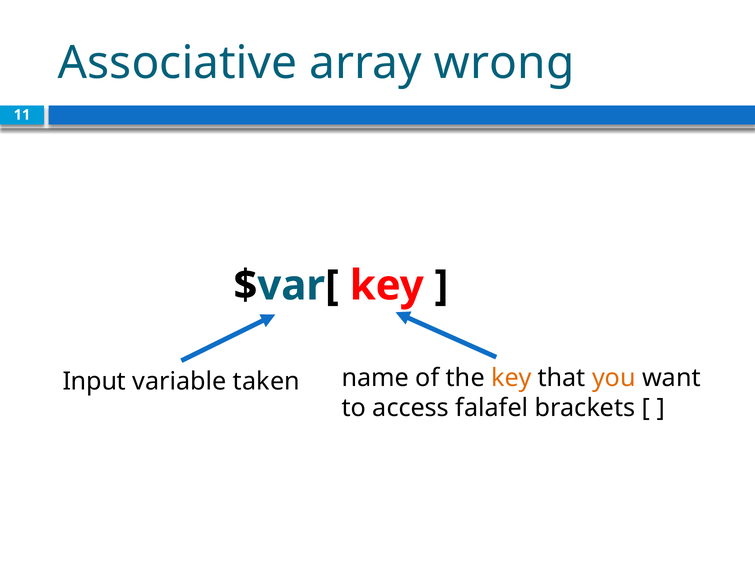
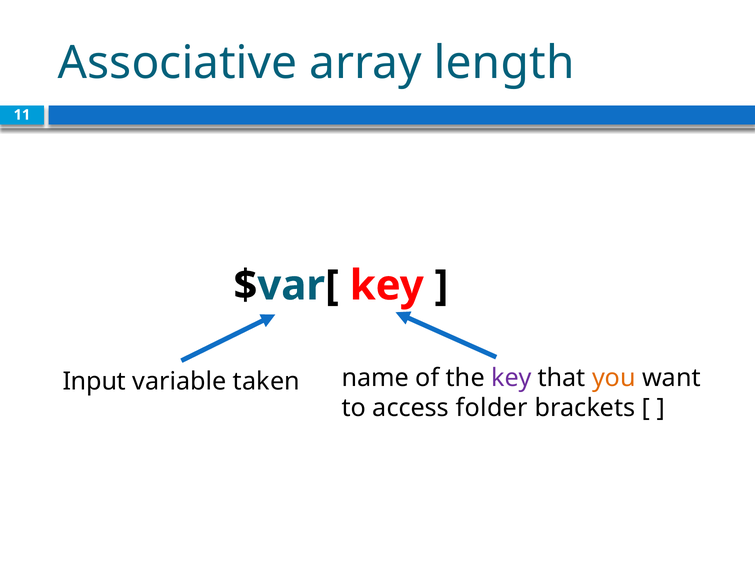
wrong: wrong -> length
key at (511, 378) colour: orange -> purple
falafel: falafel -> folder
